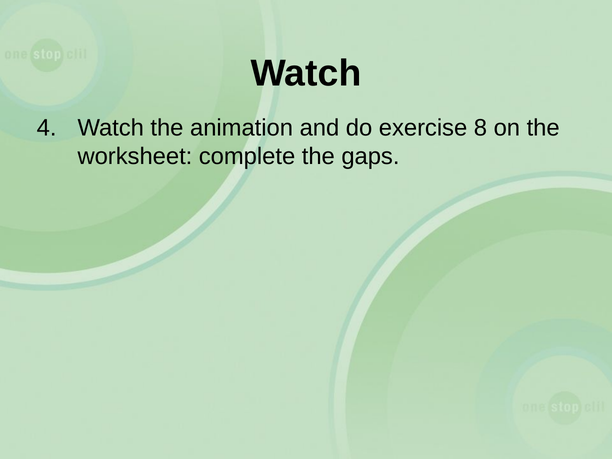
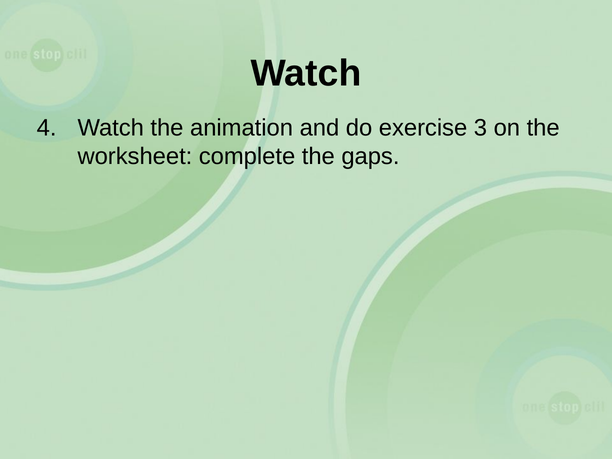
8: 8 -> 3
